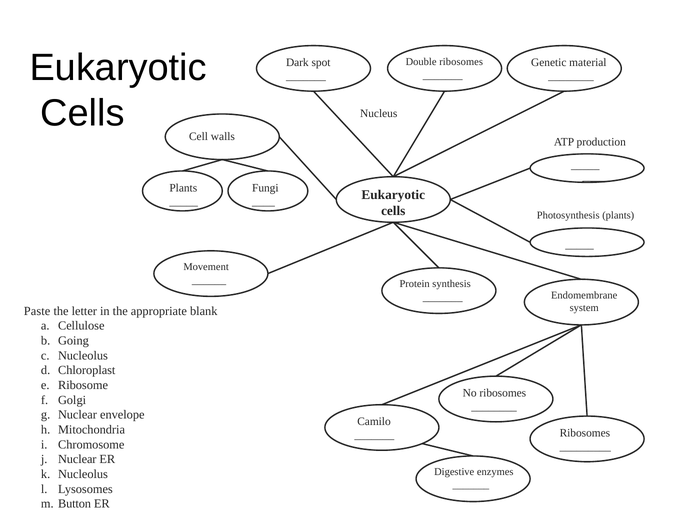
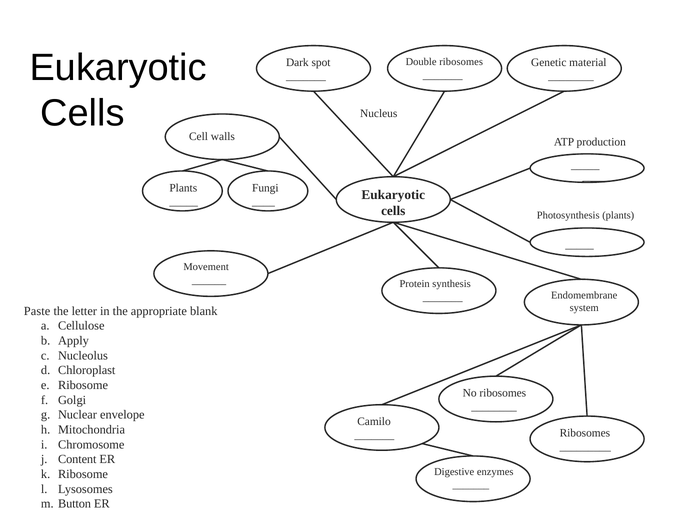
Going: Going -> Apply
Nuclear at (77, 459): Nuclear -> Content
Nucleolus at (83, 474): Nucleolus -> Ribosome
